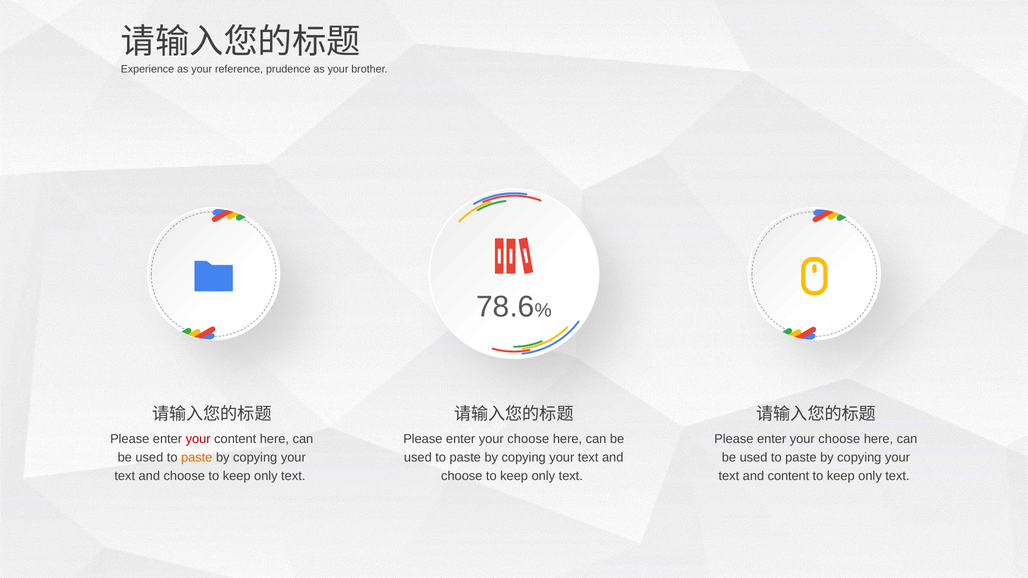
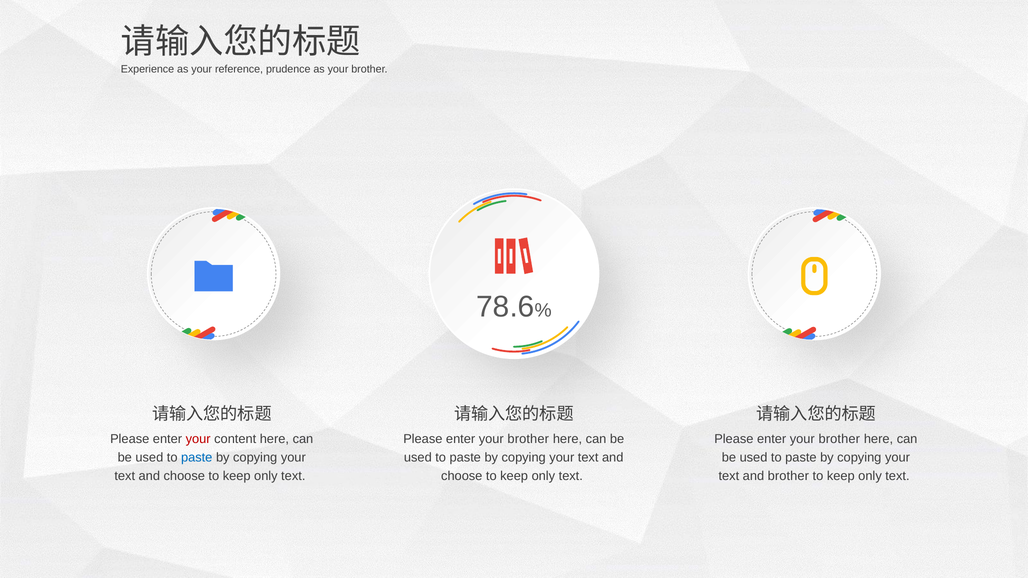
choose at (528, 439): choose -> brother
choose at (839, 439): choose -> brother
paste at (197, 458) colour: orange -> blue
and content: content -> brother
